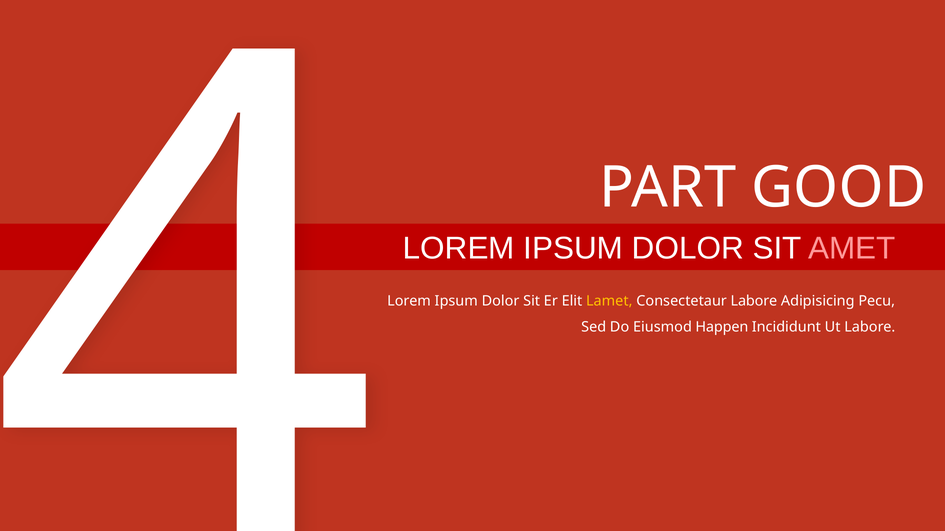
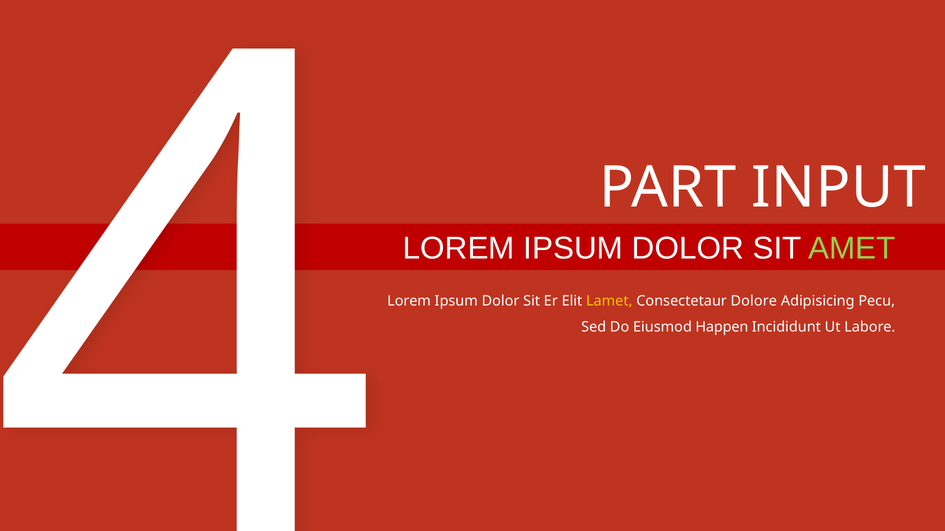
AMET colour: pink -> light green
GOOD: GOOD -> INPUT
Consectetaur Labore: Labore -> Dolore
